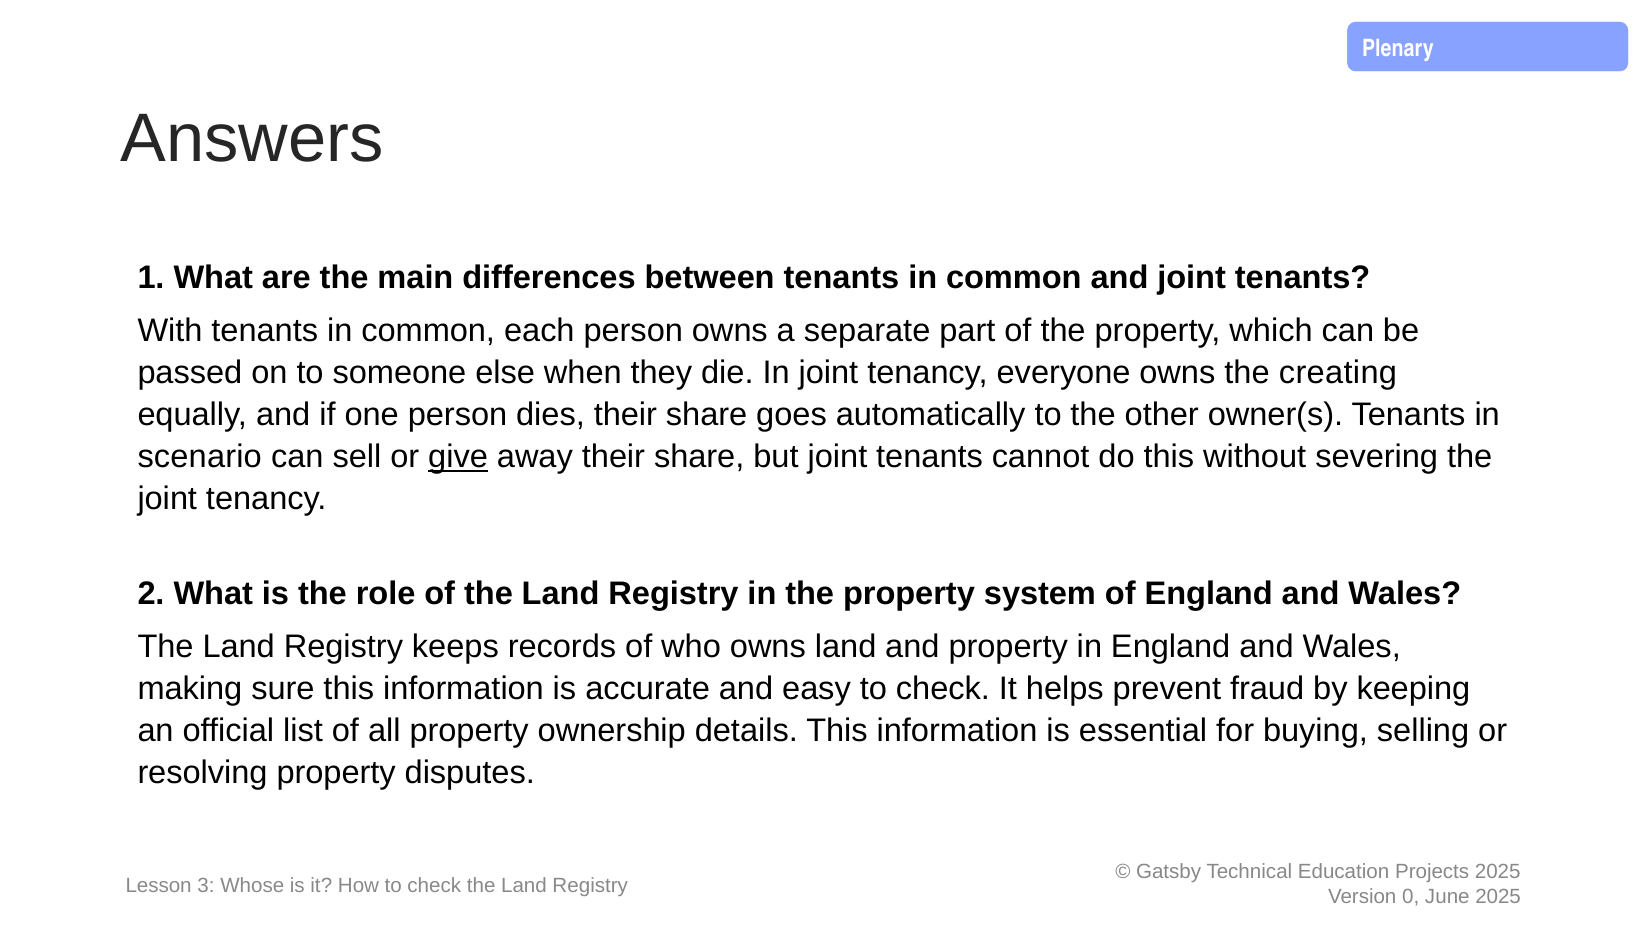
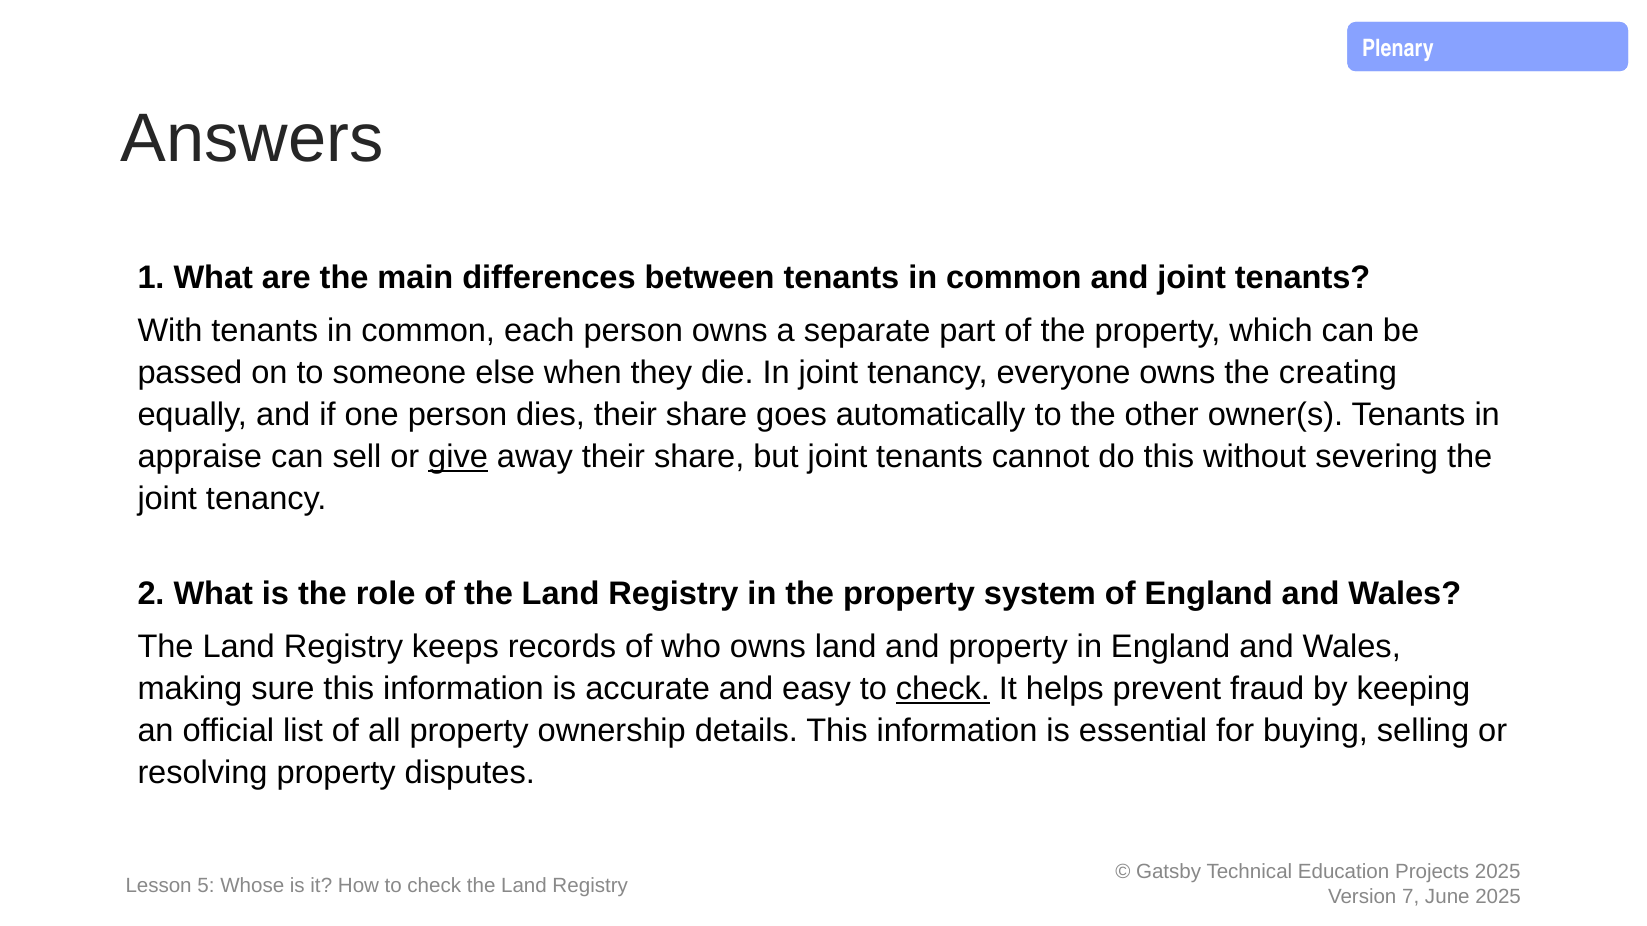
scenario: scenario -> appraise
check at (943, 689) underline: none -> present
3: 3 -> 5
0: 0 -> 7
